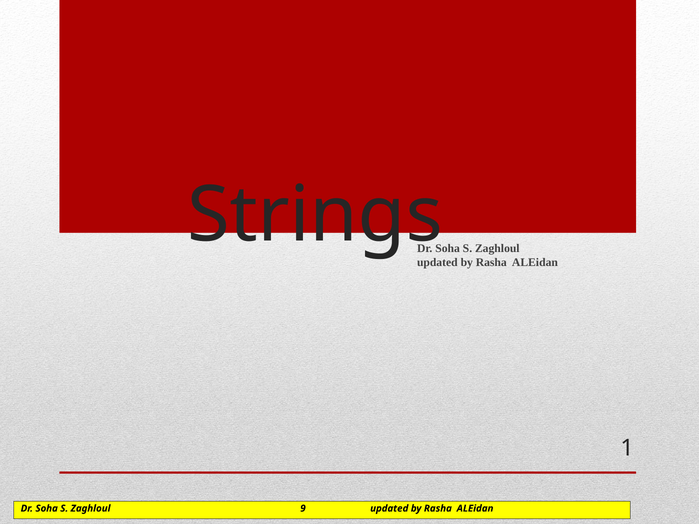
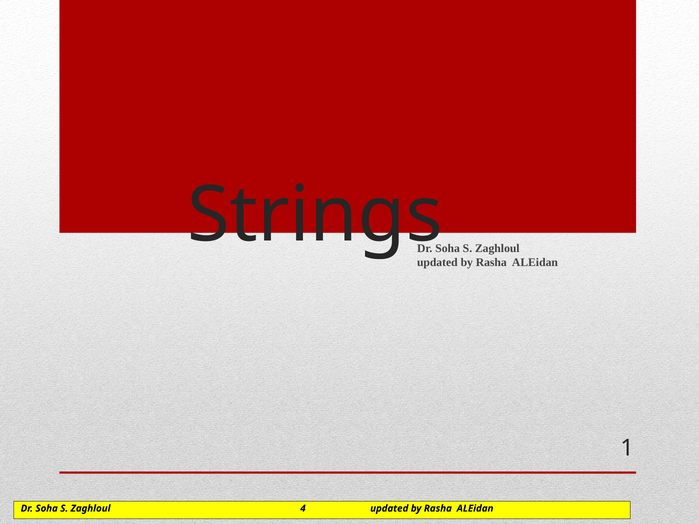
9: 9 -> 4
